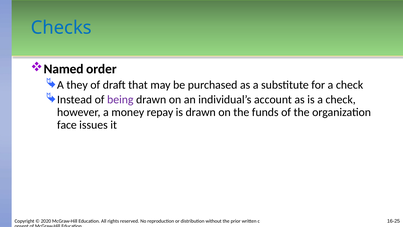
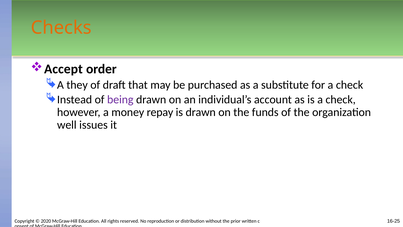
Checks colour: blue -> orange
Named: Named -> Accept
face: face -> well
